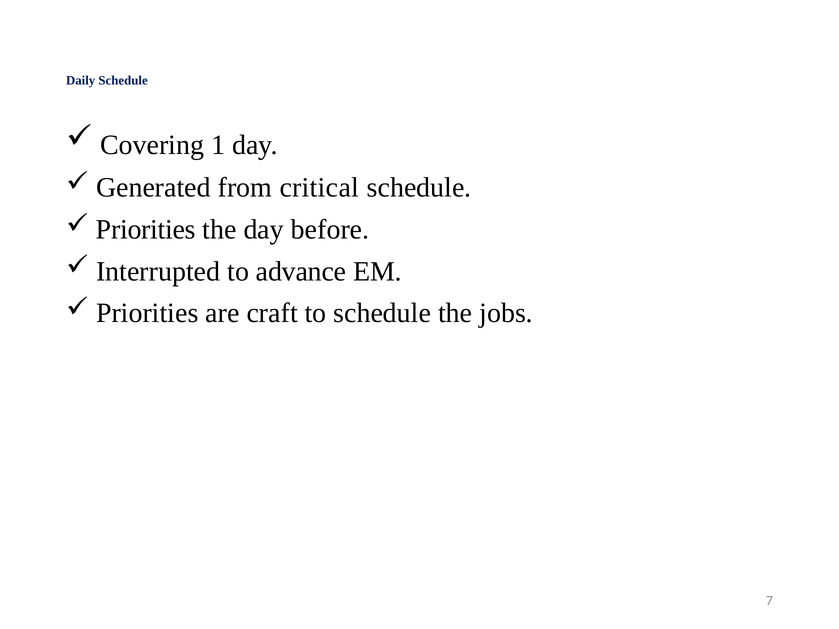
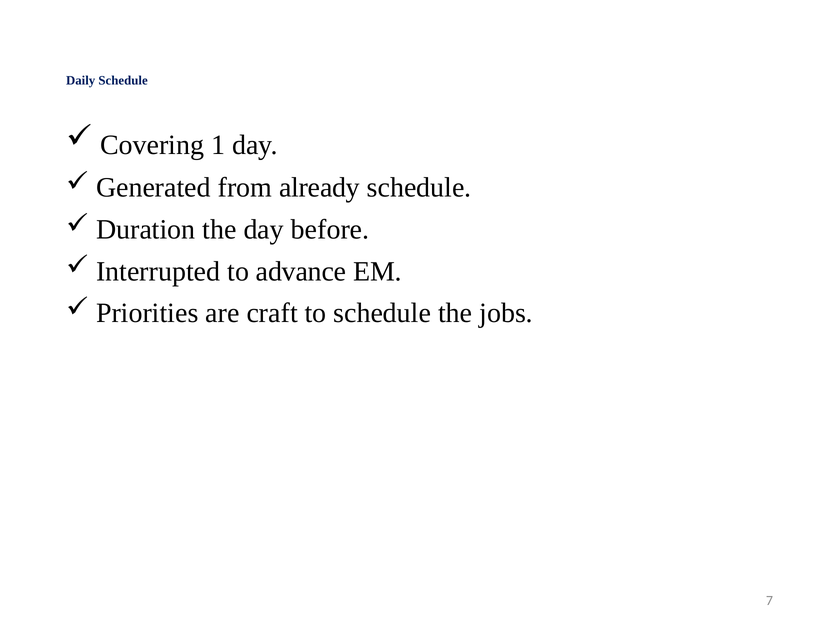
critical: critical -> already
Priorities at (146, 230): Priorities -> Duration
